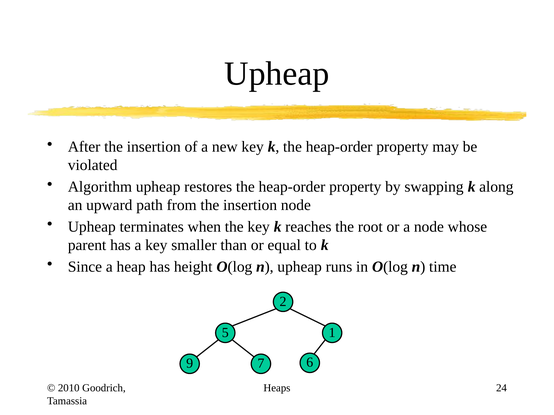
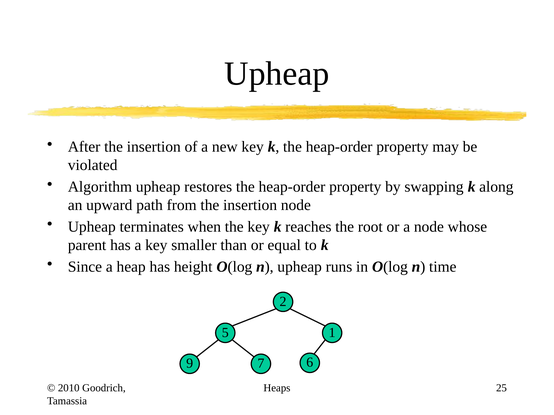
24: 24 -> 25
